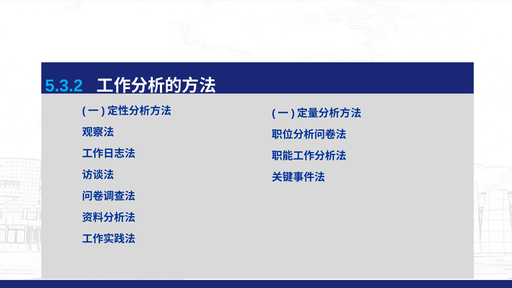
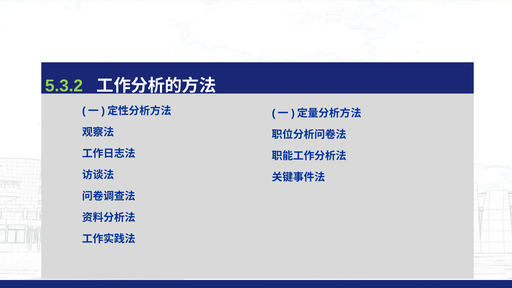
5.3.2 colour: light blue -> light green
